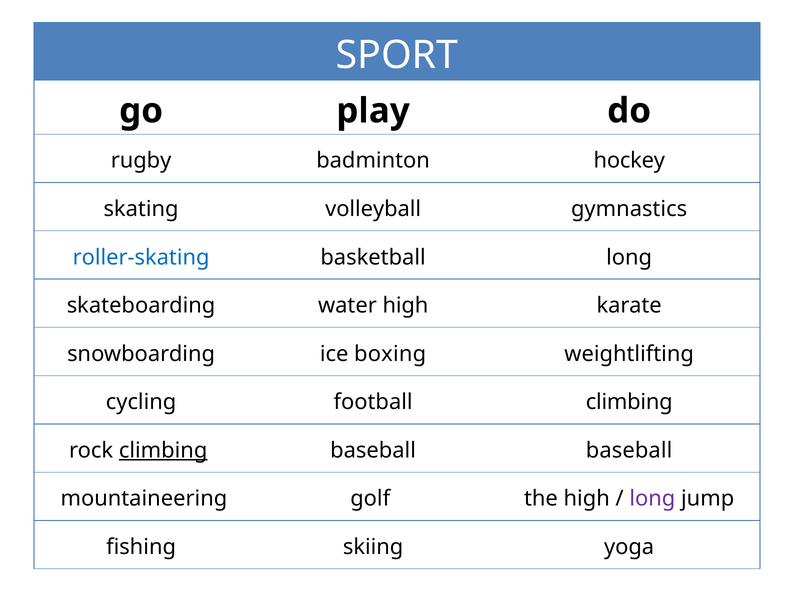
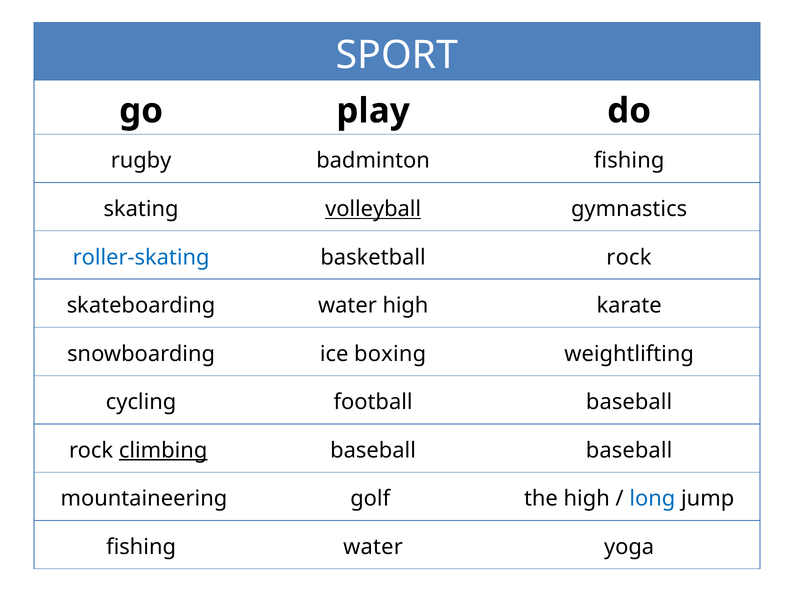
badminton hockey: hockey -> fishing
volleyball underline: none -> present
basketball long: long -> rock
football climbing: climbing -> baseball
long at (652, 499) colour: purple -> blue
fishing skiing: skiing -> water
